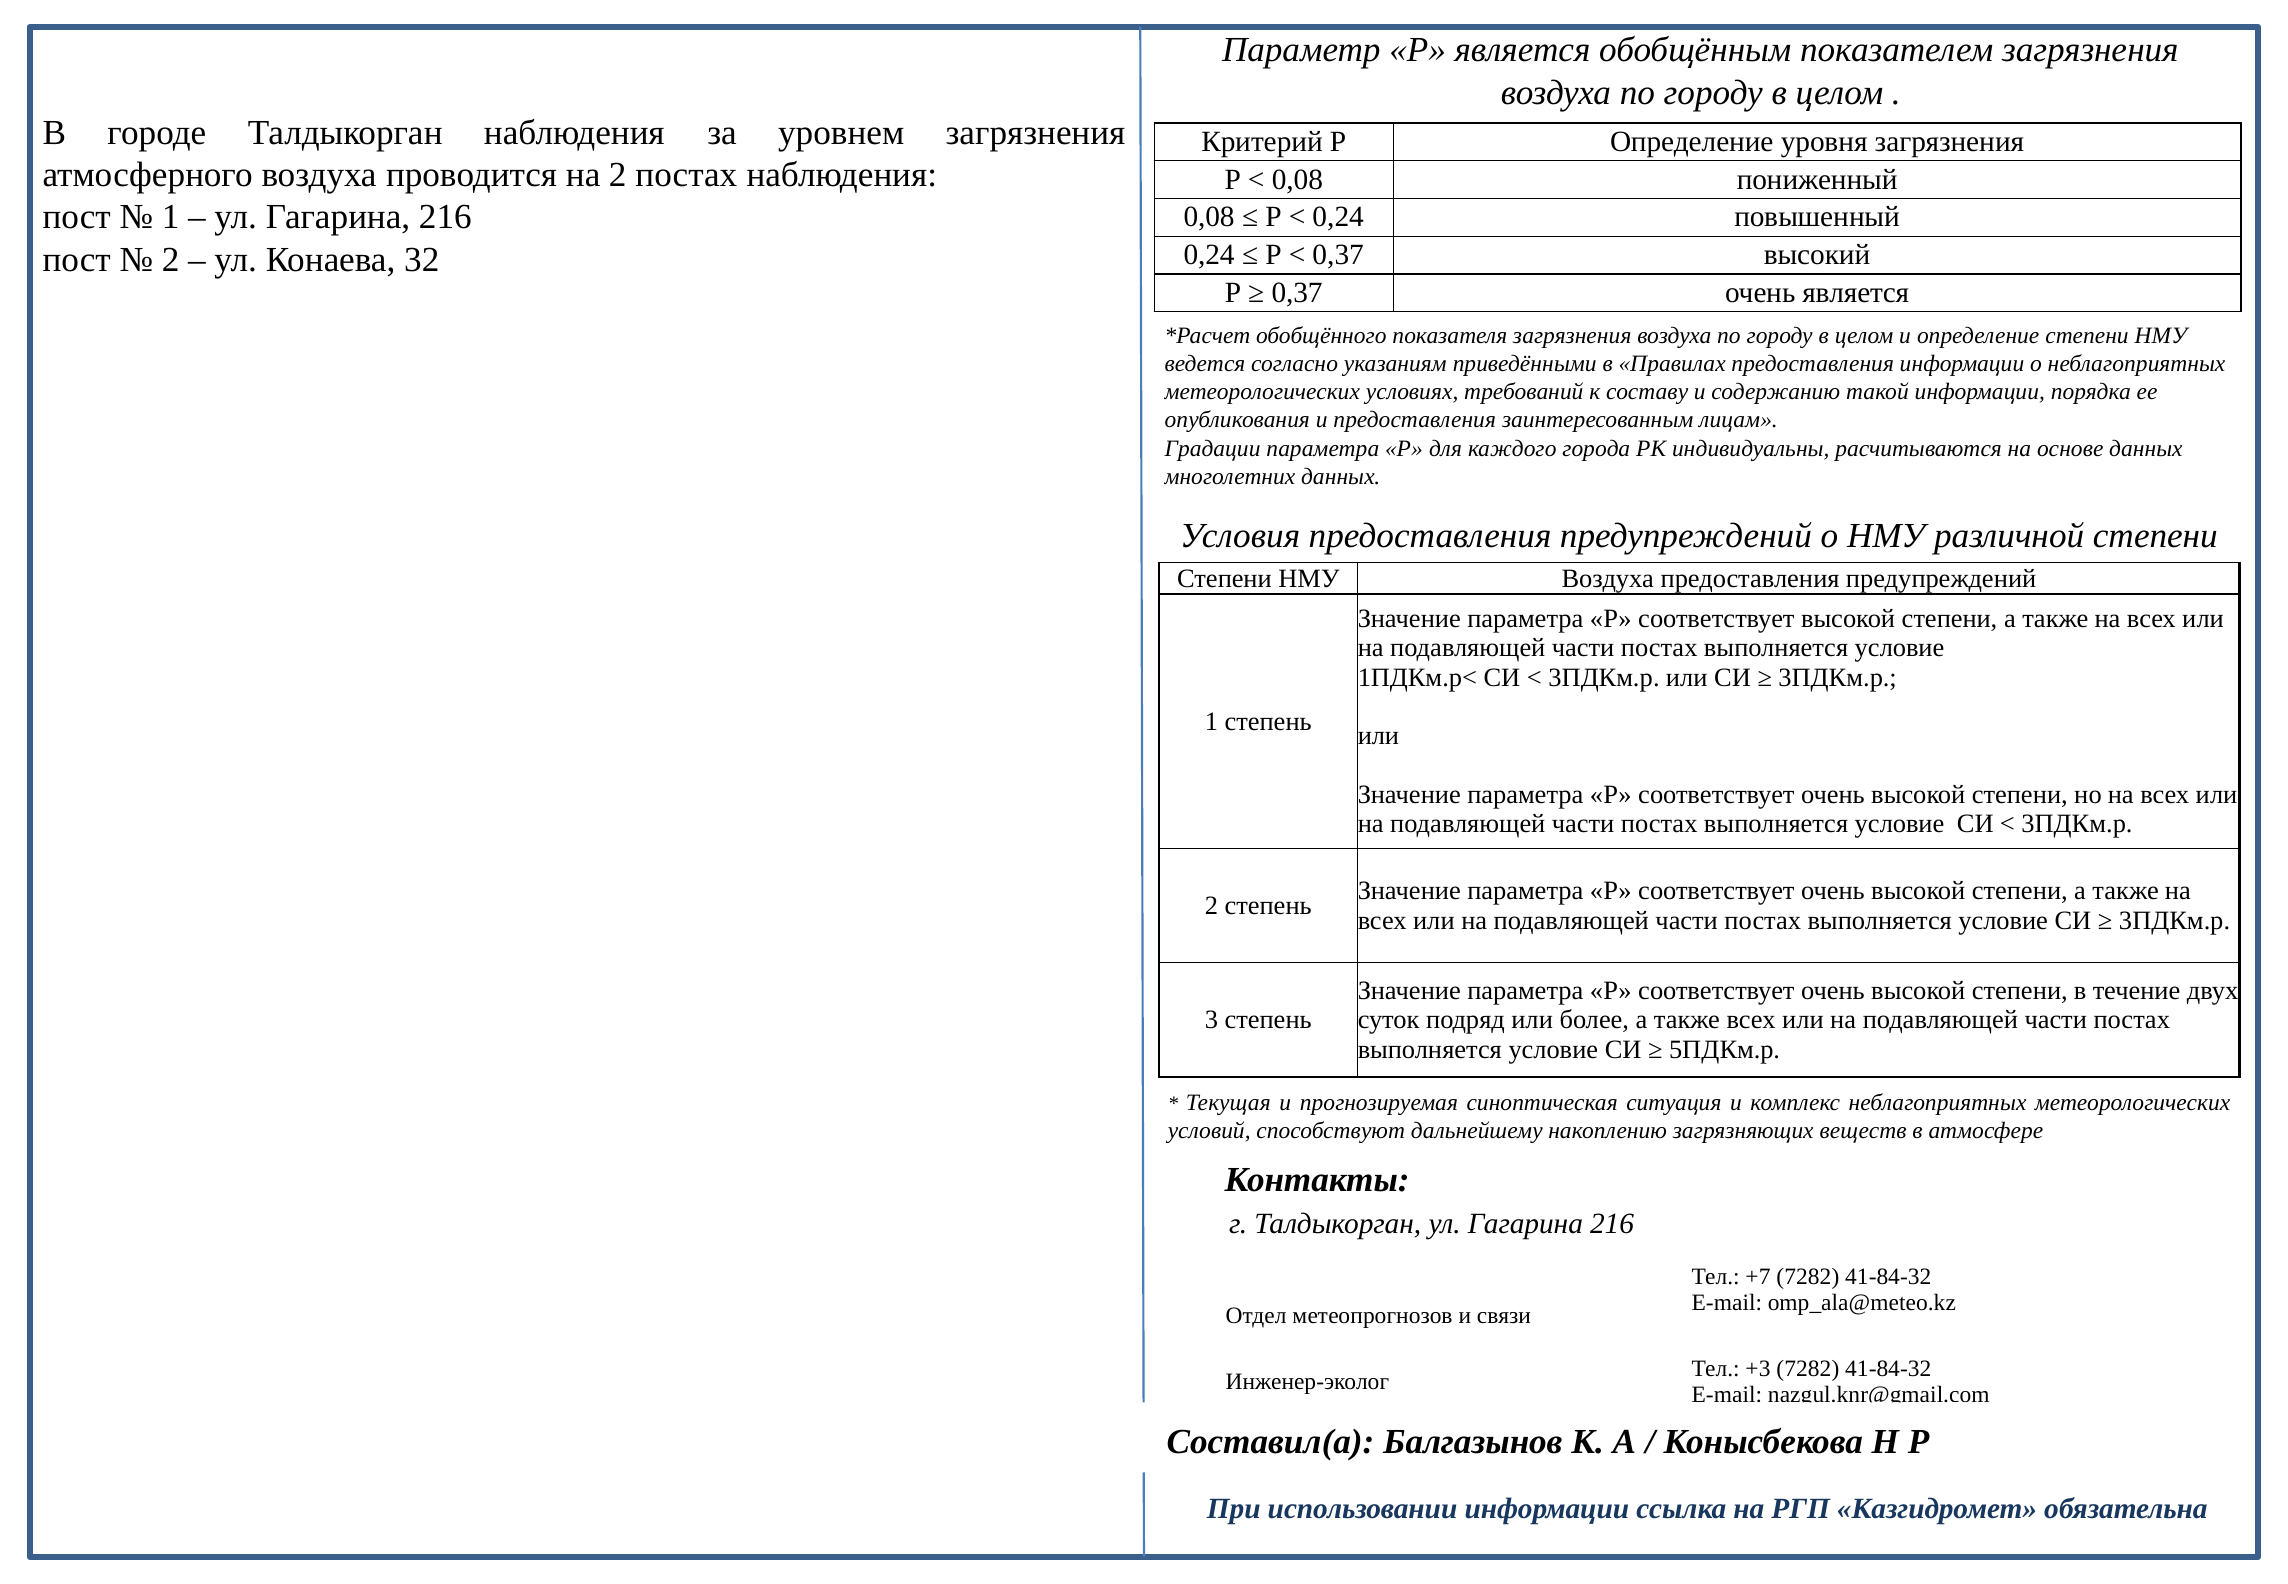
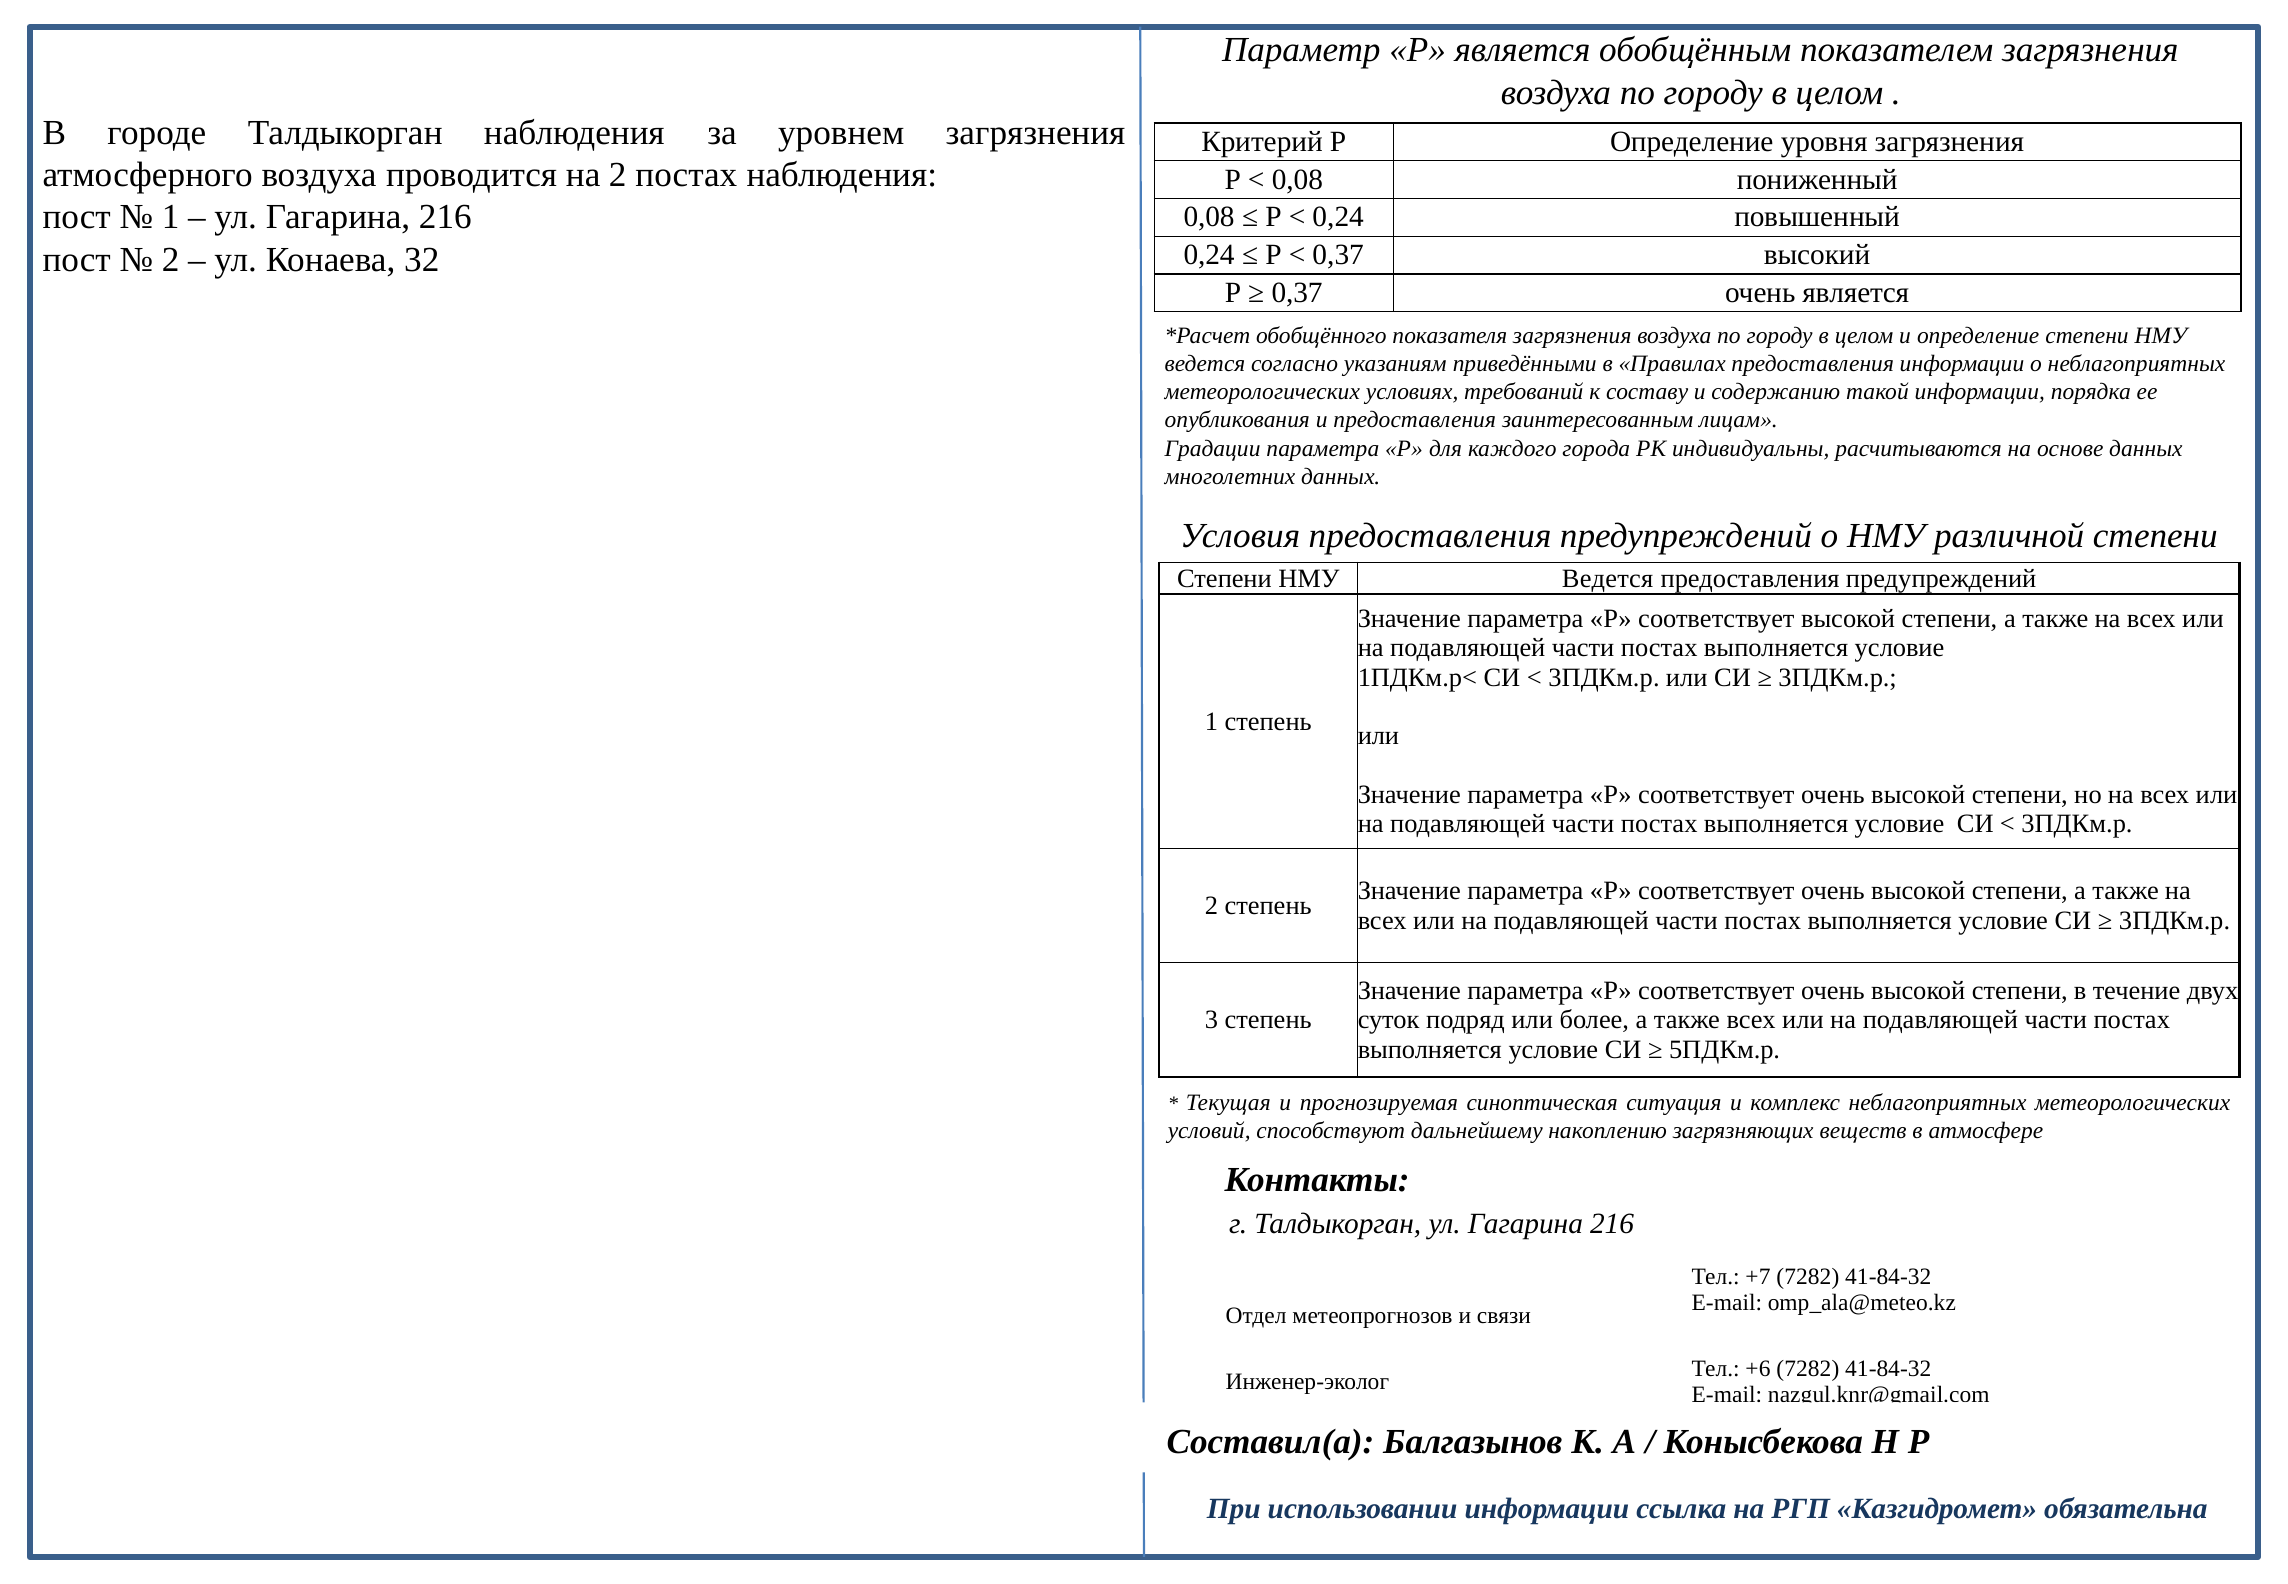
Воздуха at (1608, 578): Воздуха -> Ведется
+3: +3 -> +6
